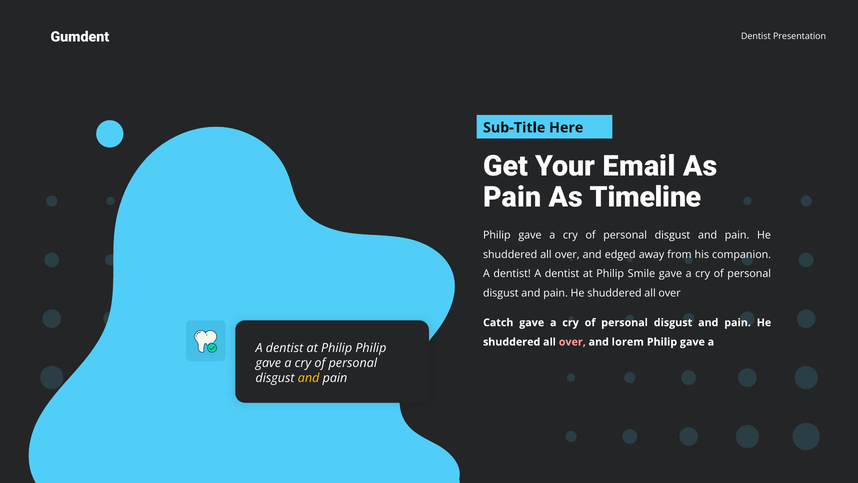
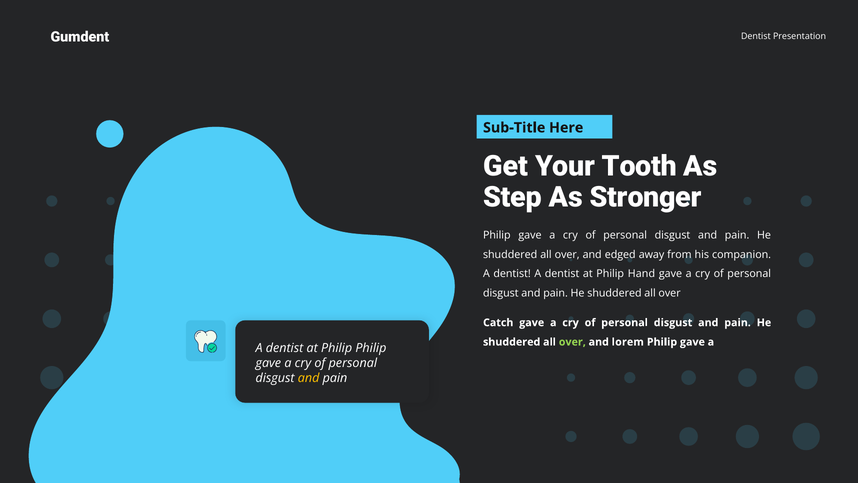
Email: Email -> Tooth
Pain at (512, 197): Pain -> Step
Timeline: Timeline -> Stronger
Smile: Smile -> Hand
over at (572, 342) colour: pink -> light green
